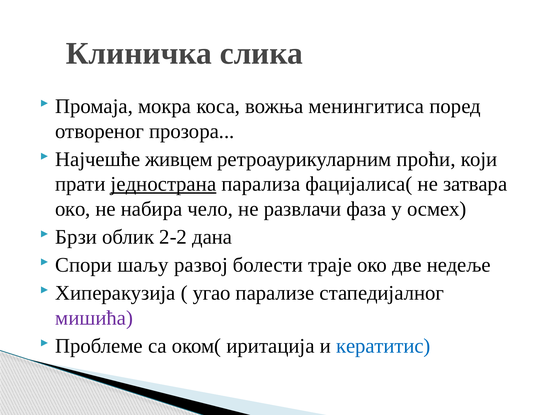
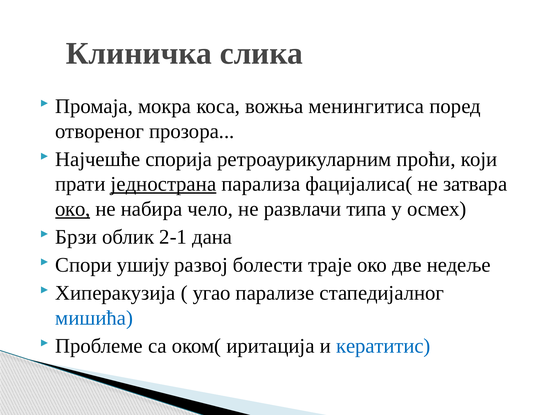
живцем: живцем -> спорија
око at (73, 209) underline: none -> present
фаза: фаза -> типа
2-2: 2-2 -> 2-1
шаљу: шаљу -> ушију
мишића colour: purple -> blue
